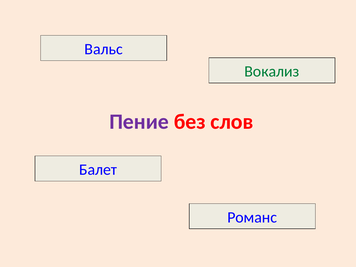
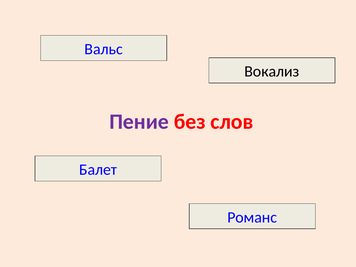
Вокализ colour: green -> black
